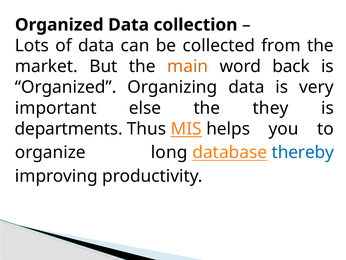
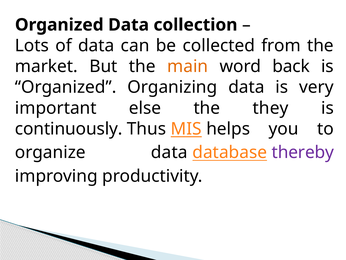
departments: departments -> continuously
organize long: long -> data
thereby colour: blue -> purple
